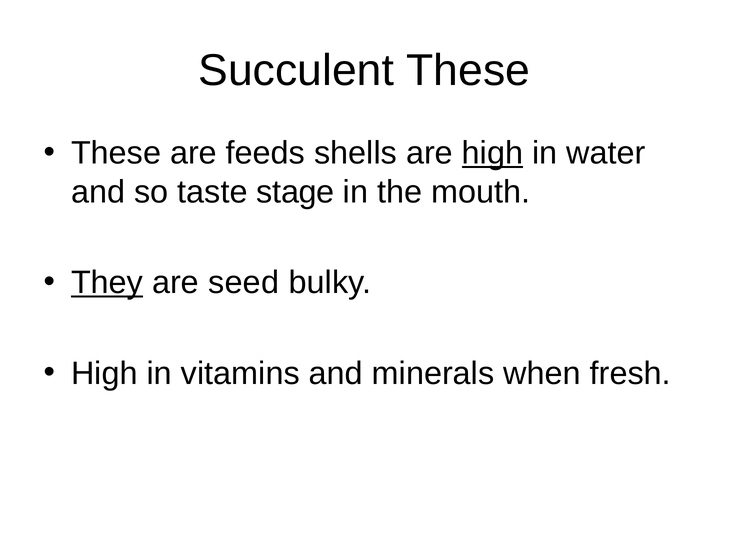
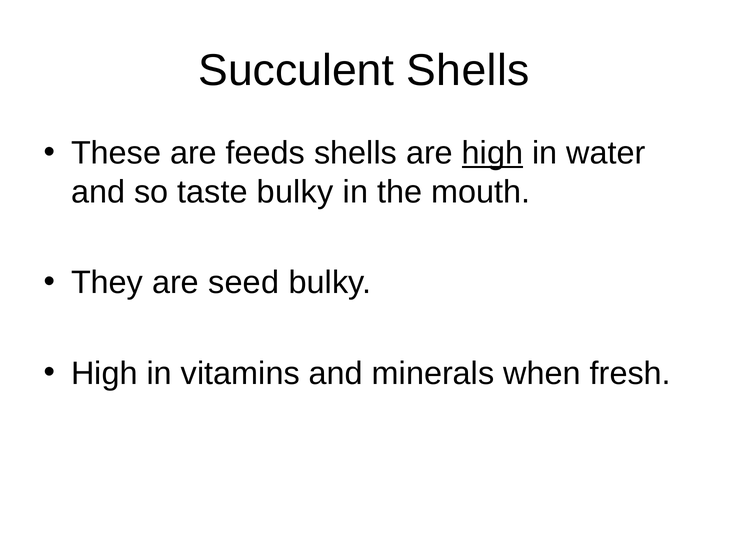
Succulent These: These -> Shells
taste stage: stage -> bulky
They underline: present -> none
